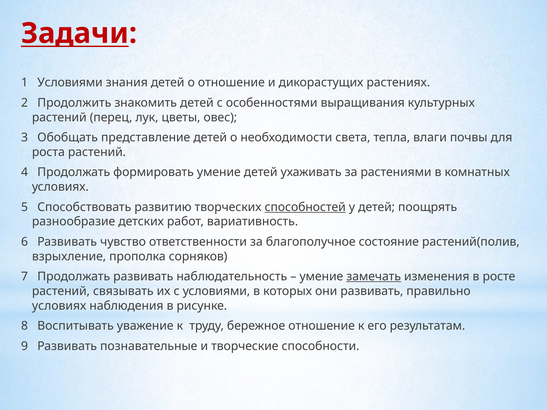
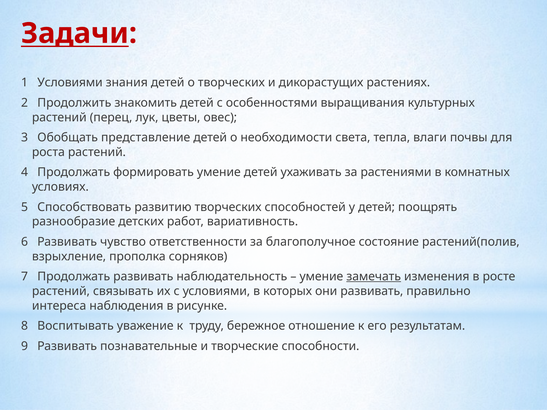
о отношение: отношение -> творческих
способностей underline: present -> none
условиях at (59, 306): условиях -> интереса
